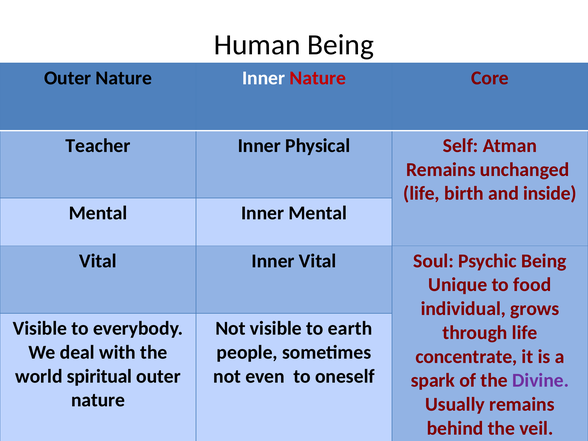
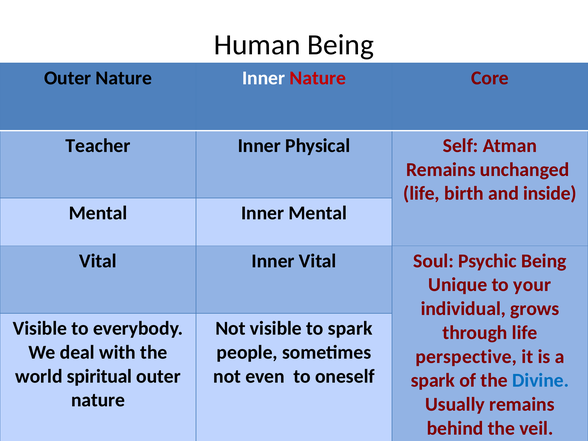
food: food -> your
to earth: earth -> spark
concentrate: concentrate -> perspective
Divine colour: purple -> blue
